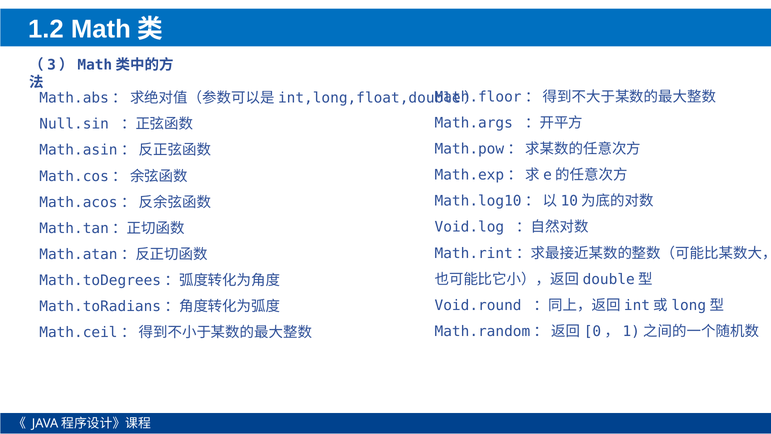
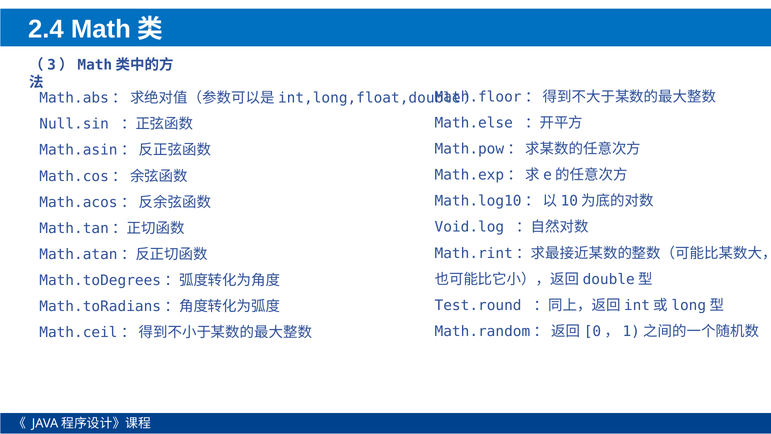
1.2: 1.2 -> 2.4
Math.args: Math.args -> Math.else
Void.round: Void.round -> Test.round
